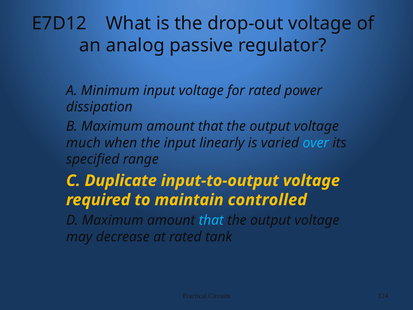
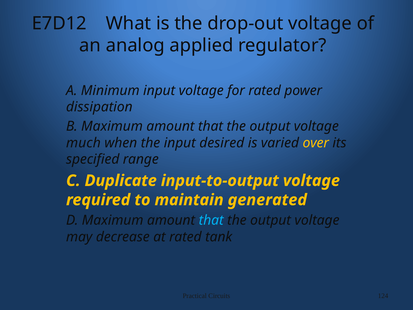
passive: passive -> applied
linearly: linearly -> desired
over colour: light blue -> yellow
controlled: controlled -> generated
